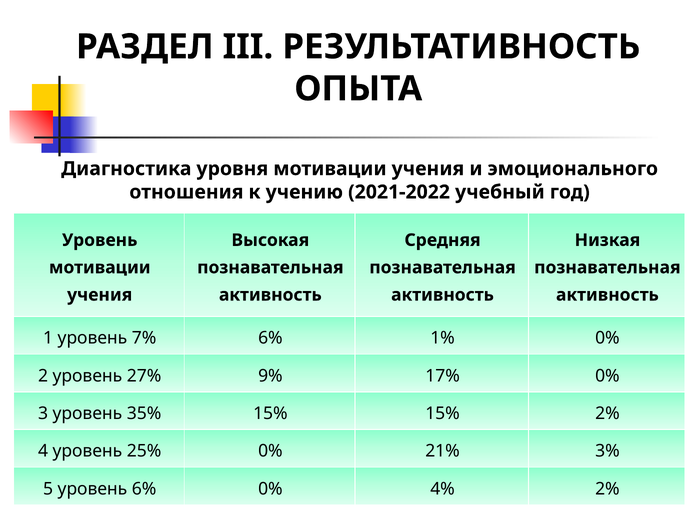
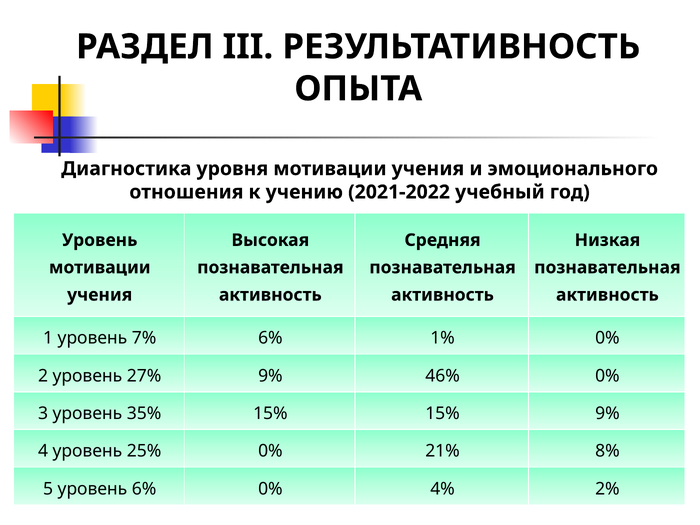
17%: 17% -> 46%
15% 2%: 2% -> 9%
3%: 3% -> 8%
